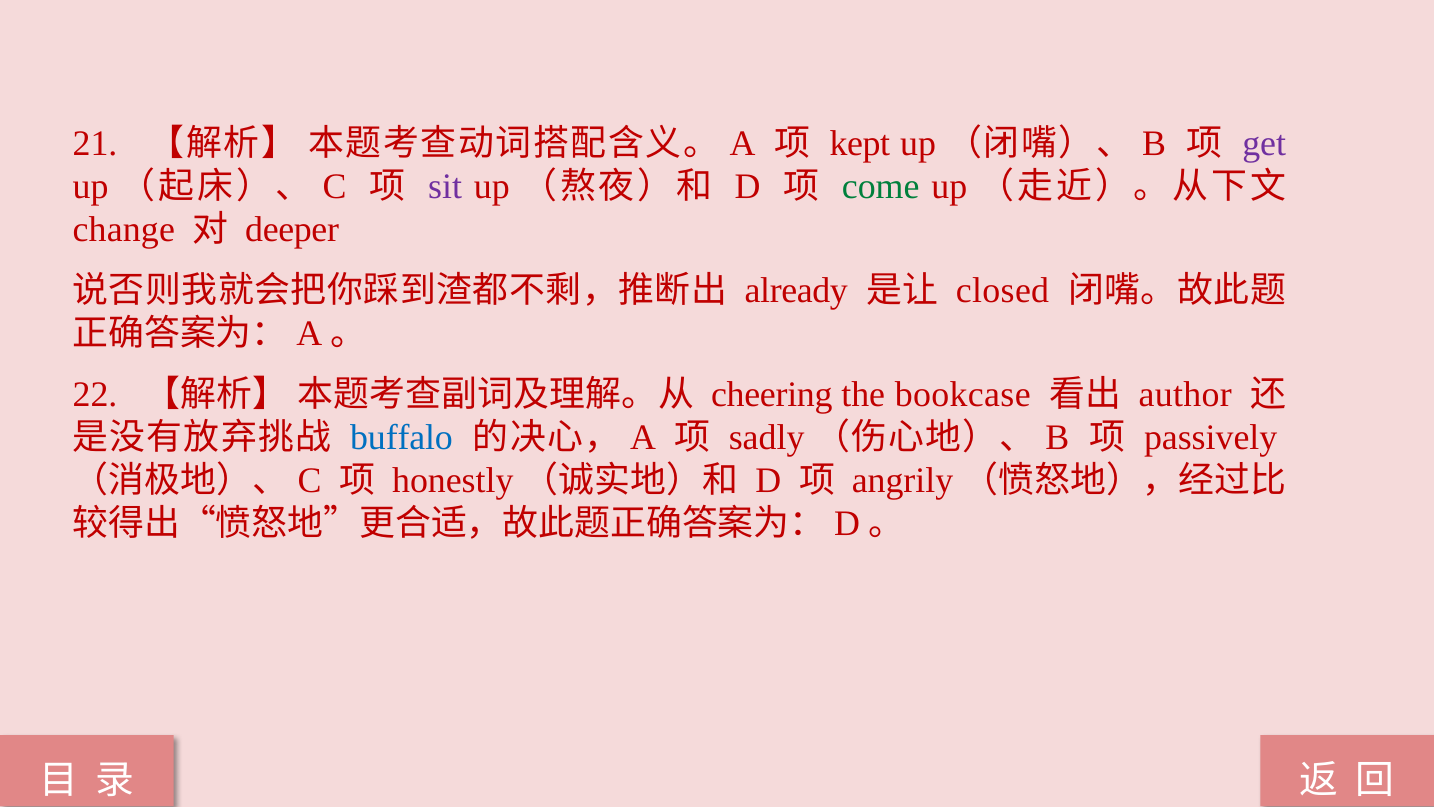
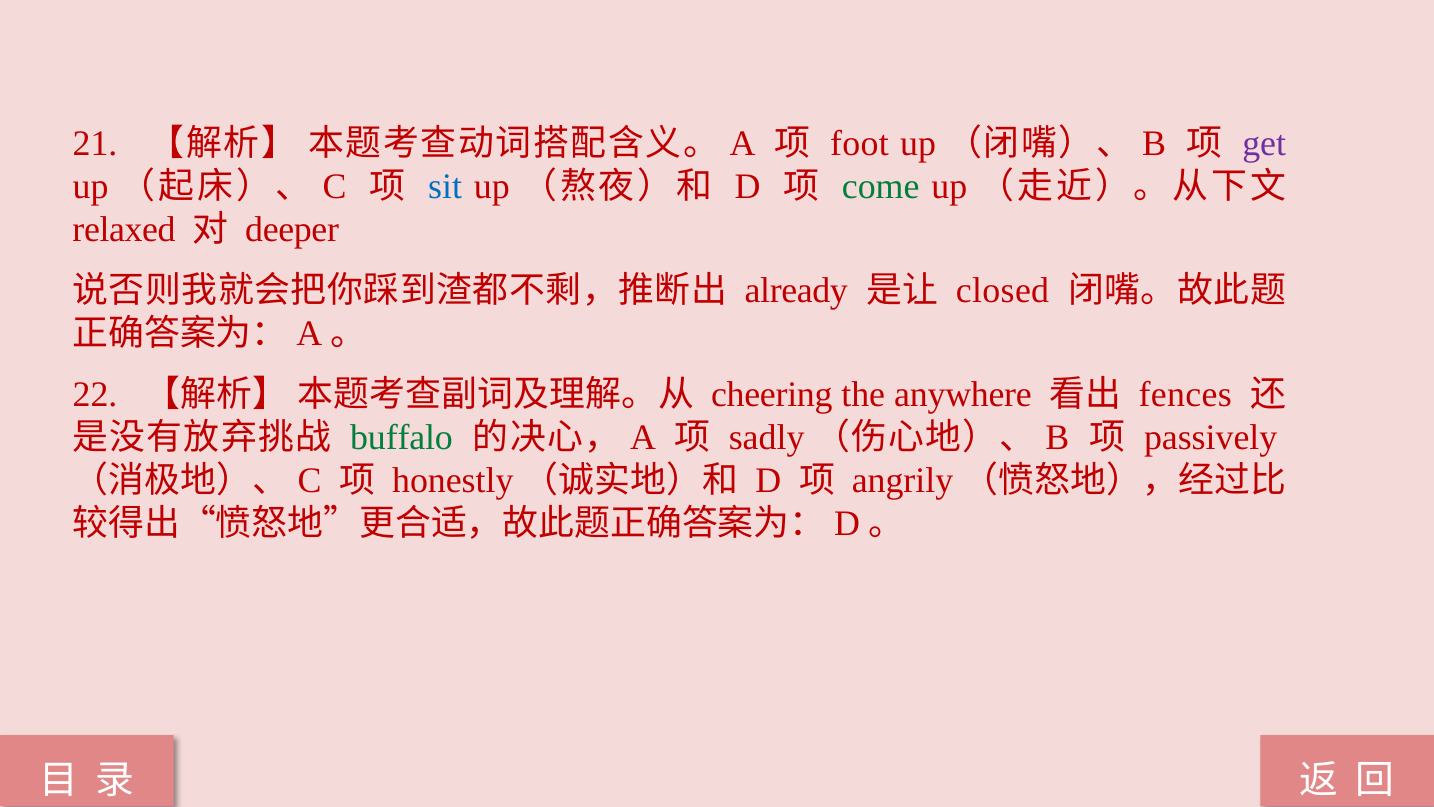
kept: kept -> foot
sit colour: purple -> blue
change: change -> relaxed
bookcase: bookcase -> anywhere
author: author -> fences
buffalo colour: blue -> green
